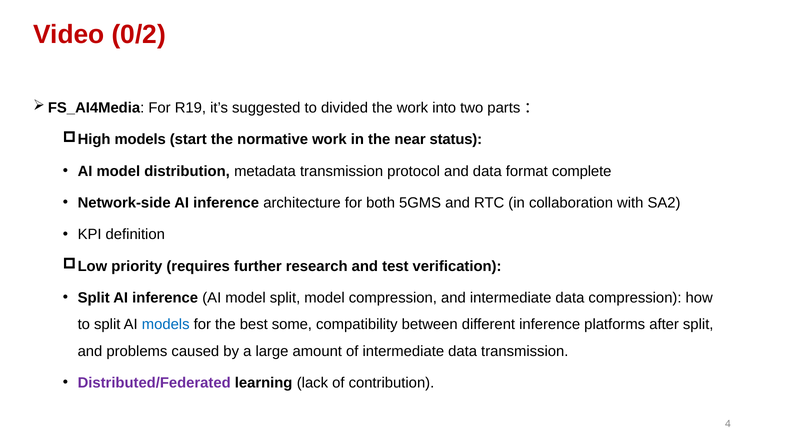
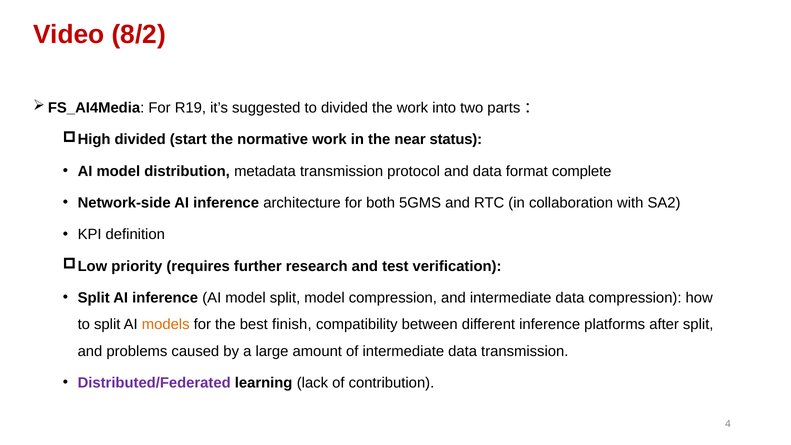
0/2: 0/2 -> 8/2
models at (140, 140): models -> divided
models at (166, 324) colour: blue -> orange
some: some -> finish
